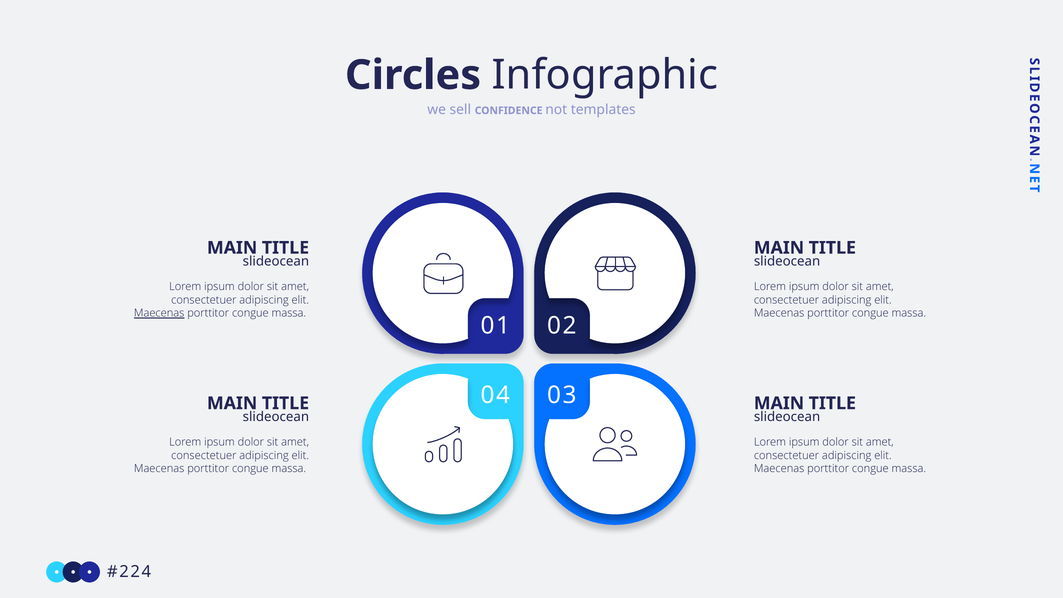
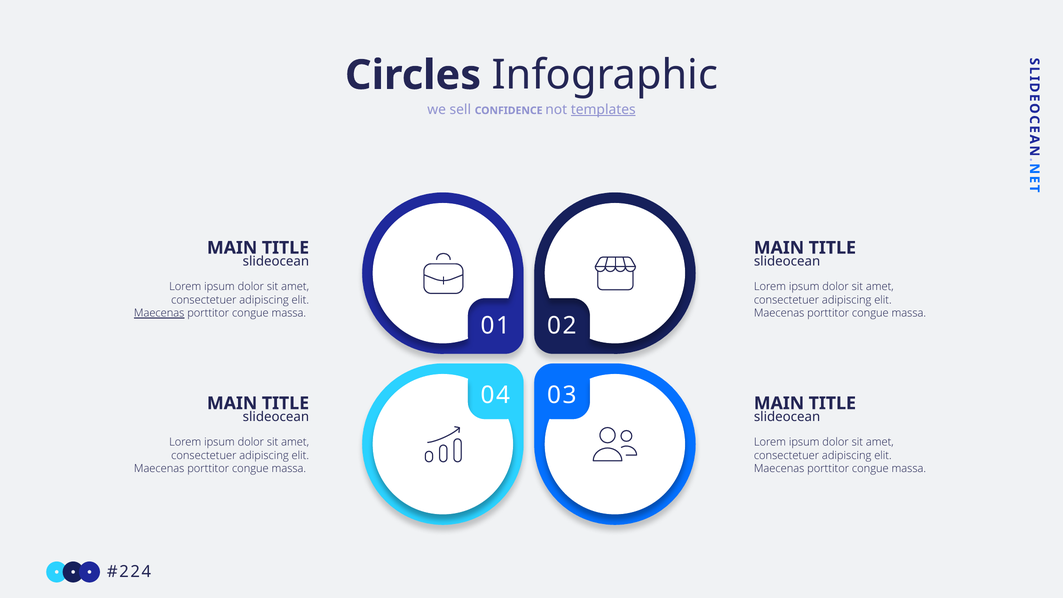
templates underline: none -> present
